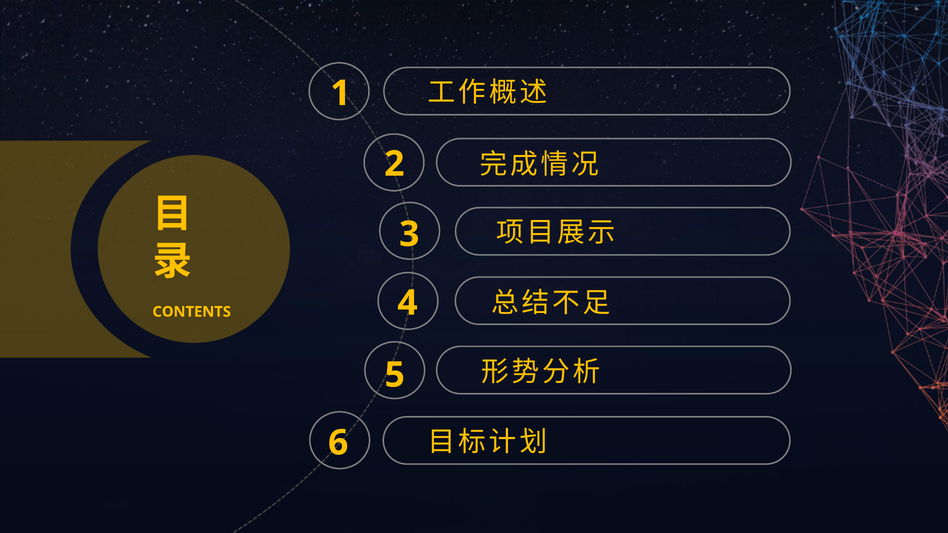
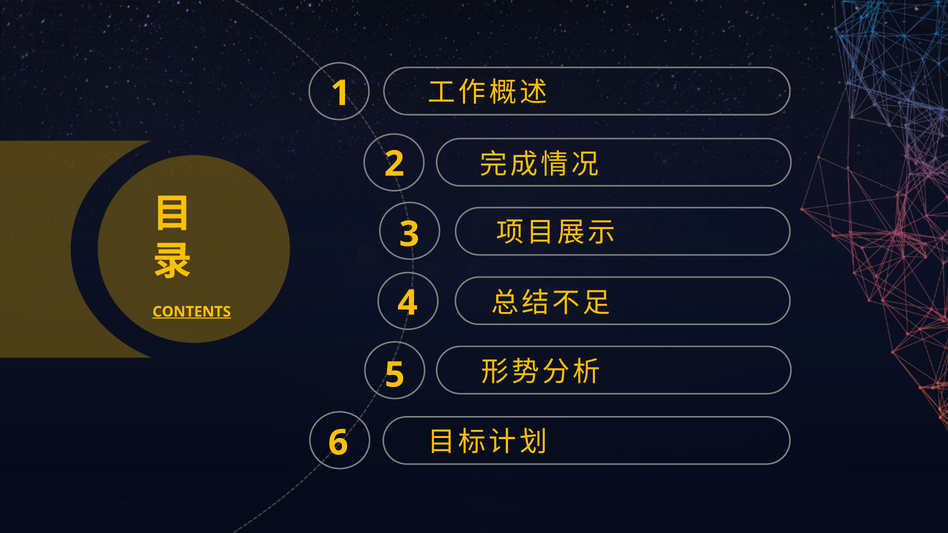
CONTENTS underline: none -> present
